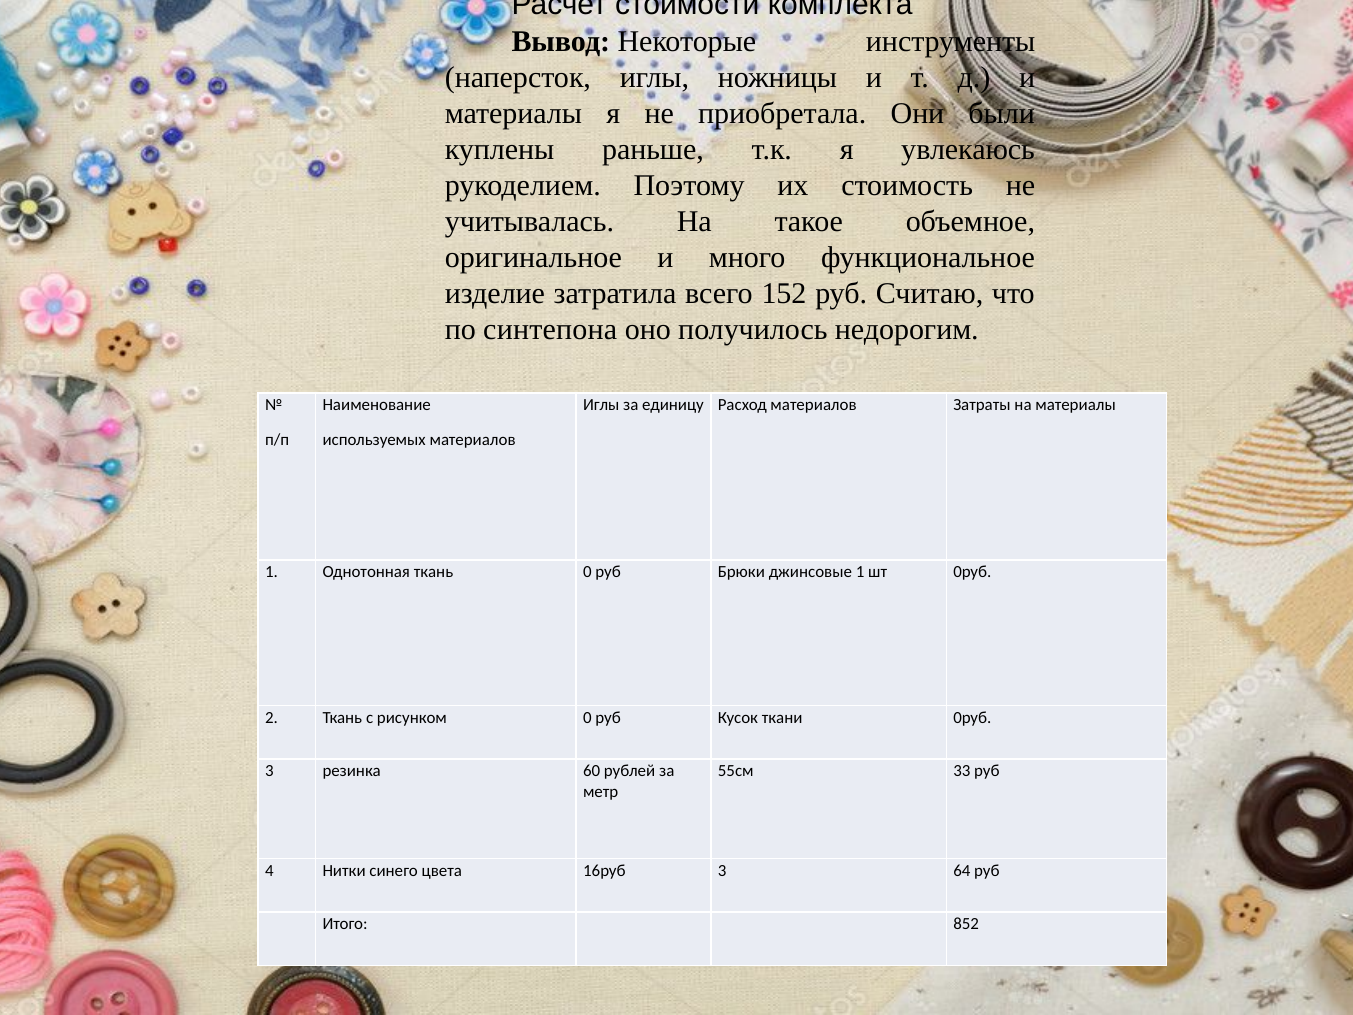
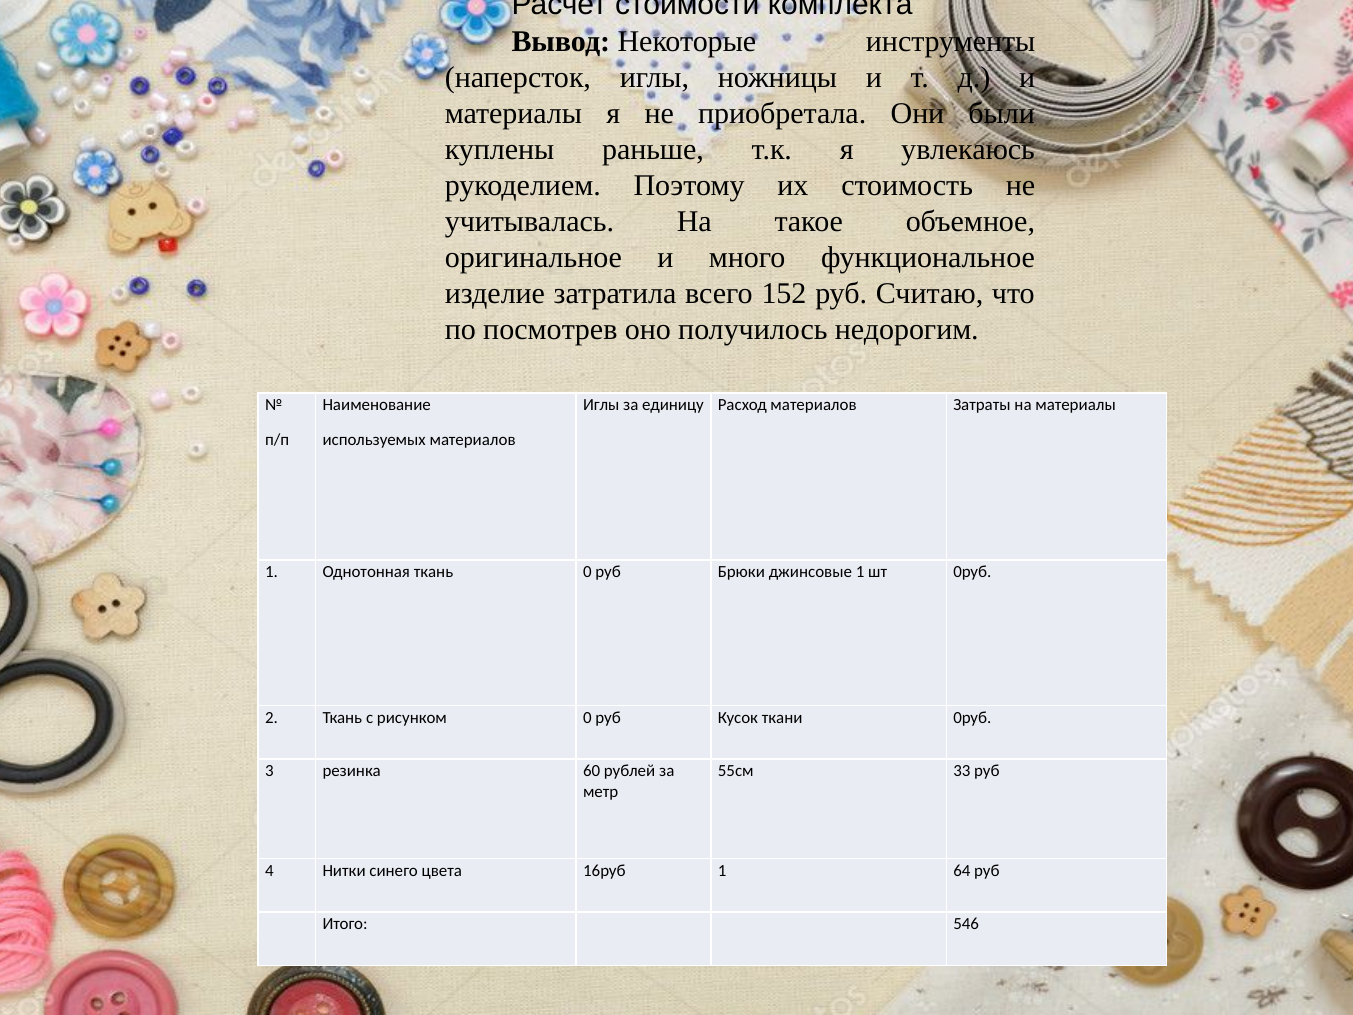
синтепона: синтепона -> посмотрев
16руб 3: 3 -> 1
852: 852 -> 546
